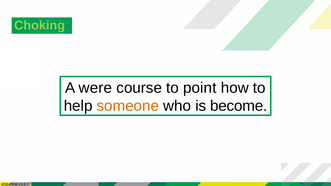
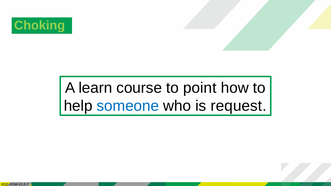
were: were -> learn
someone colour: orange -> blue
become: become -> request
